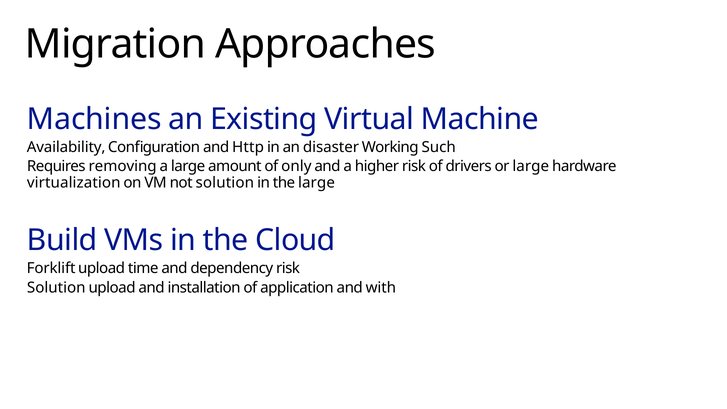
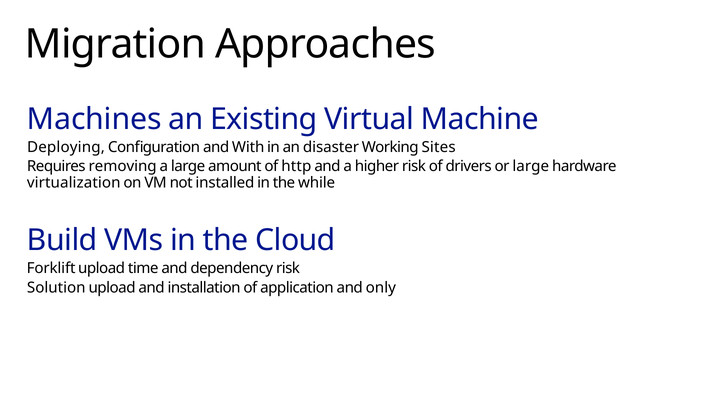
Availability: Availability -> Deploying
Http: Http -> With
Such: Such -> Sites
only: only -> http
not solution: solution -> installed
the large: large -> while
with: with -> only
